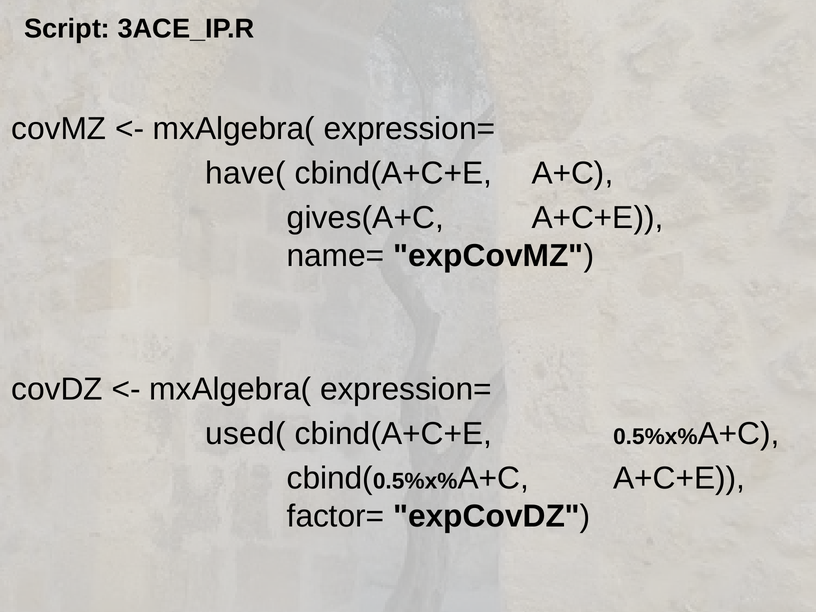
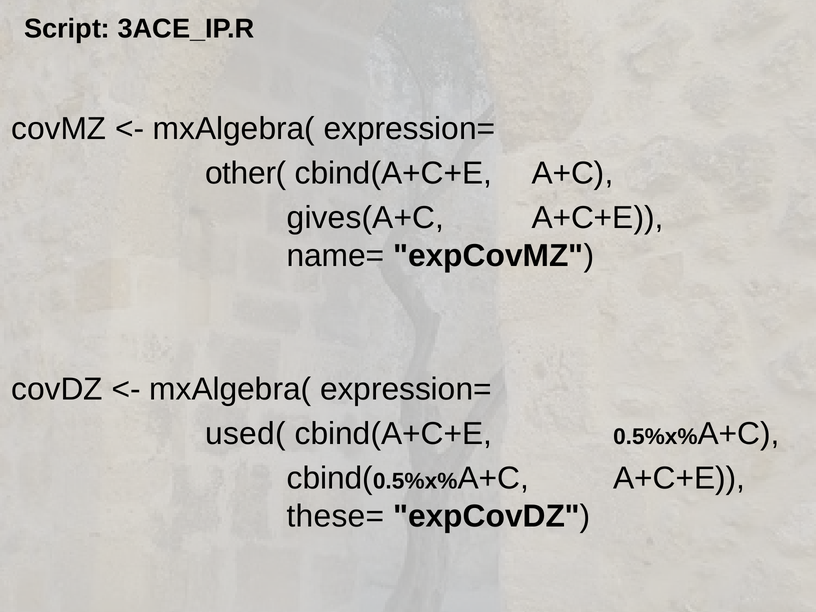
have(: have( -> other(
factor=: factor= -> these=
